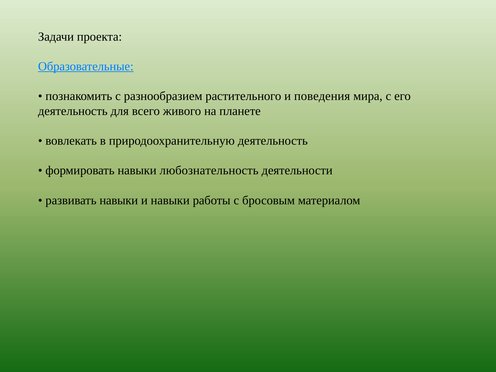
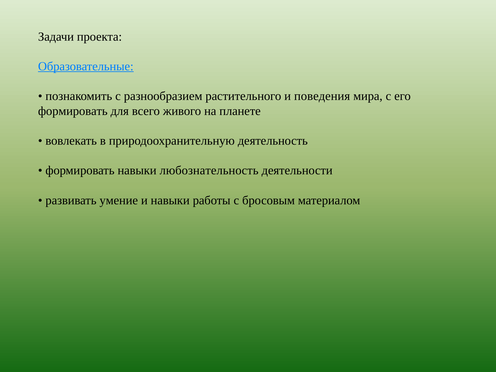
деятельность at (73, 111): деятельность -> формировать
развивать навыки: навыки -> умение
